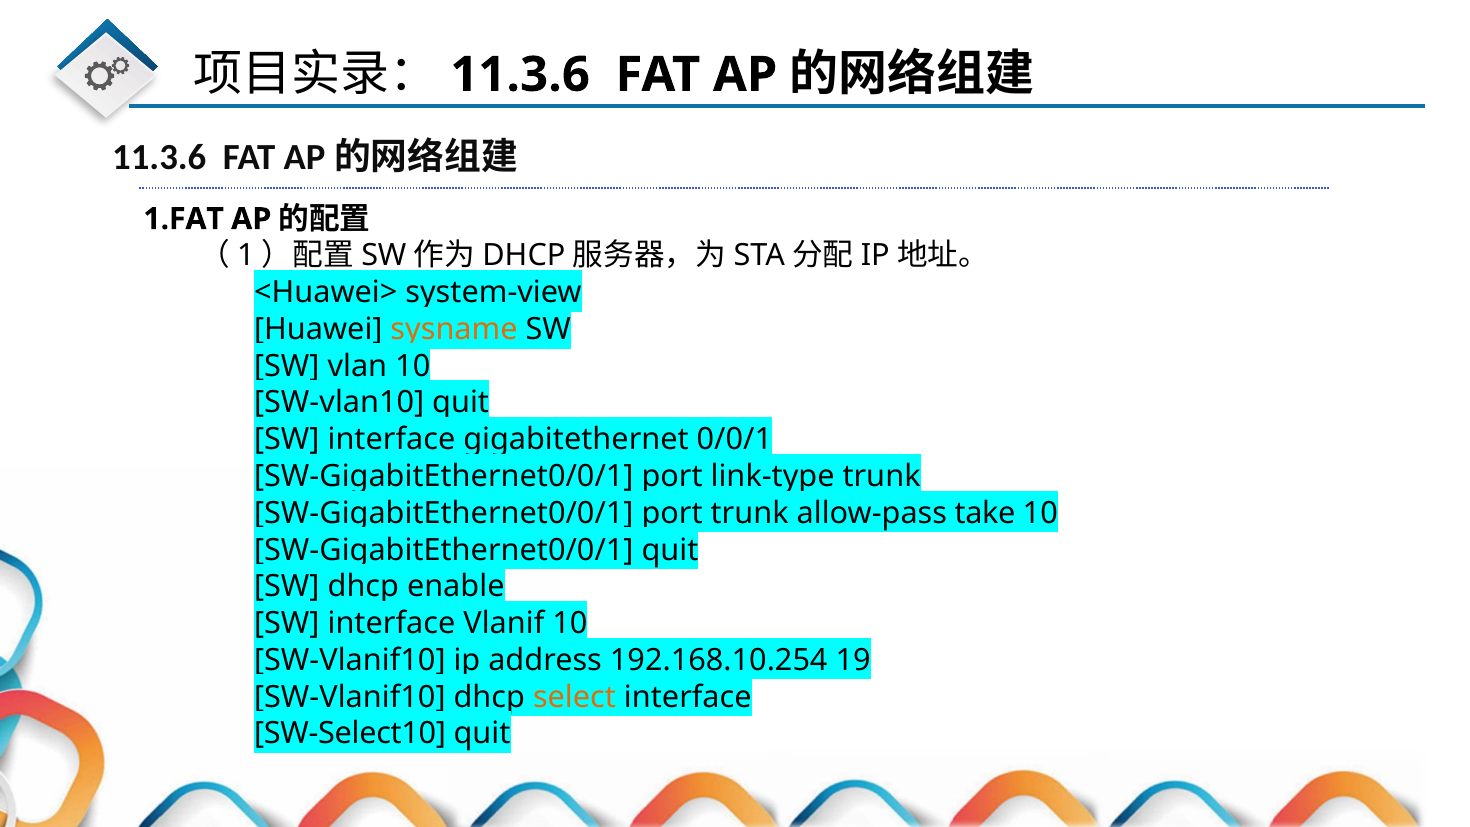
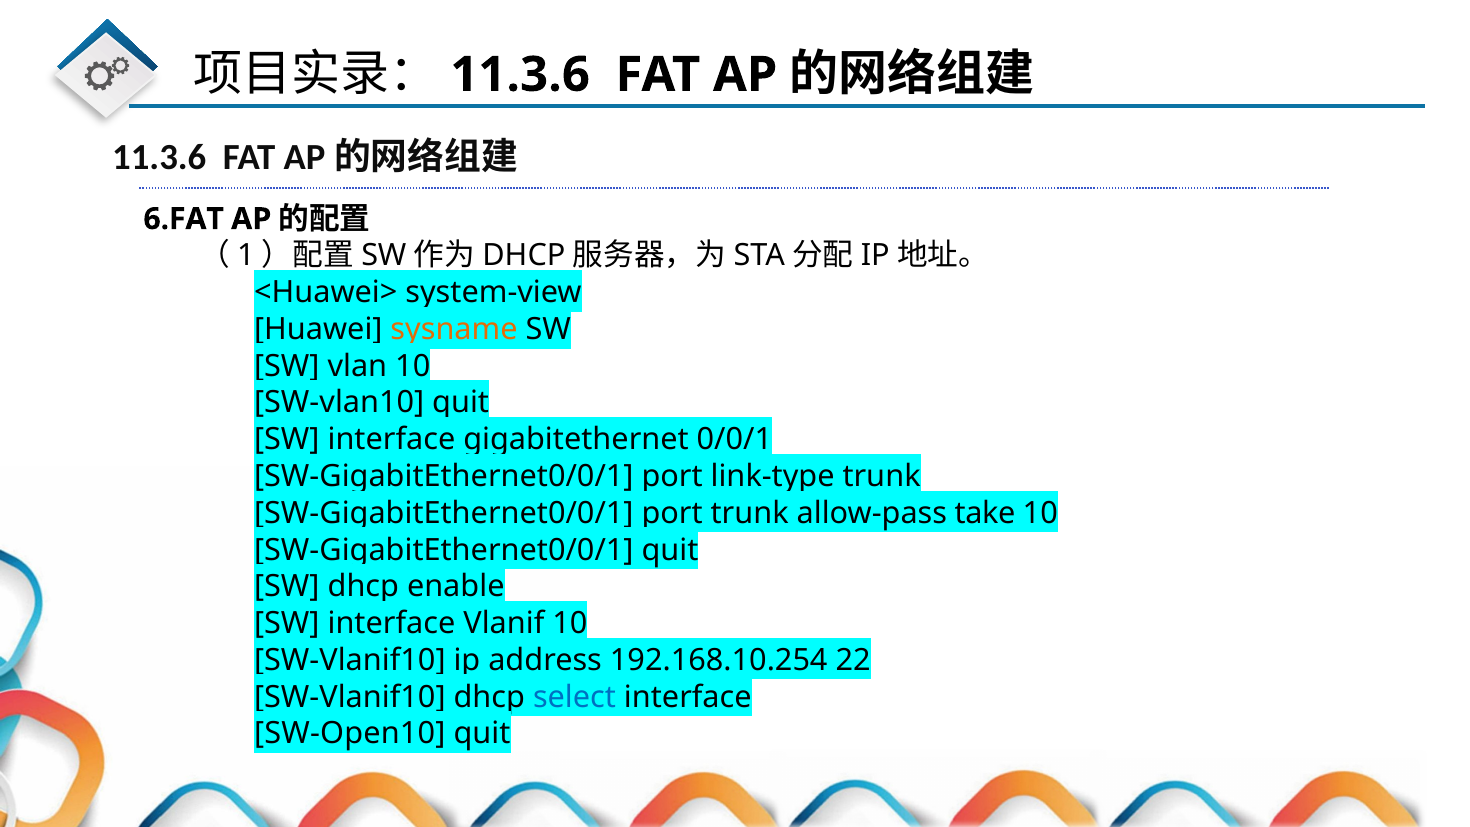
1.FAT: 1.FAT -> 6.FAT
19: 19 -> 22
select colour: orange -> blue
SW-Select10: SW-Select10 -> SW-Open10
